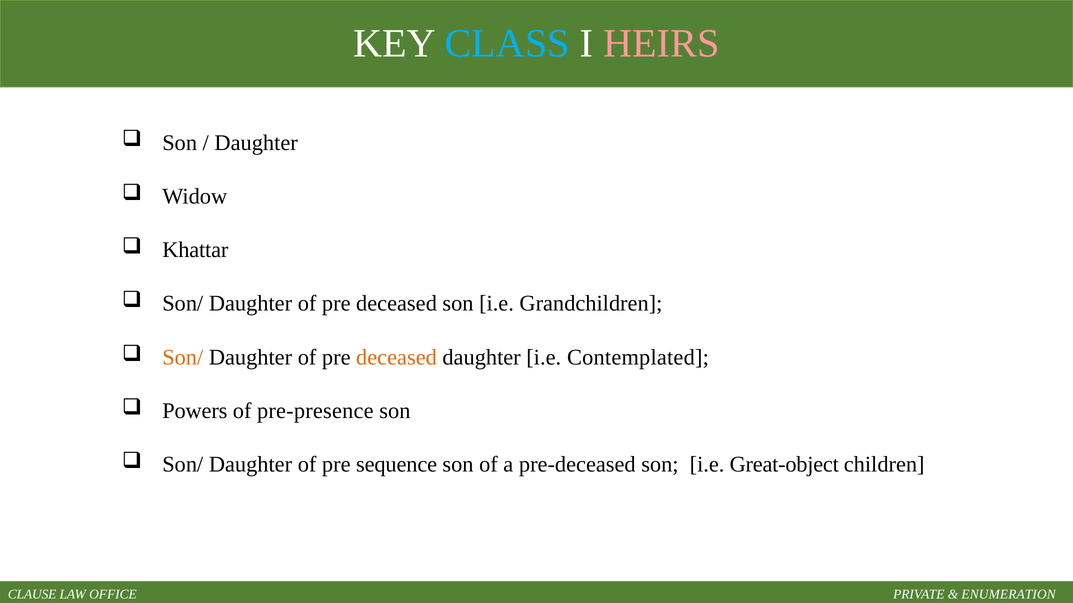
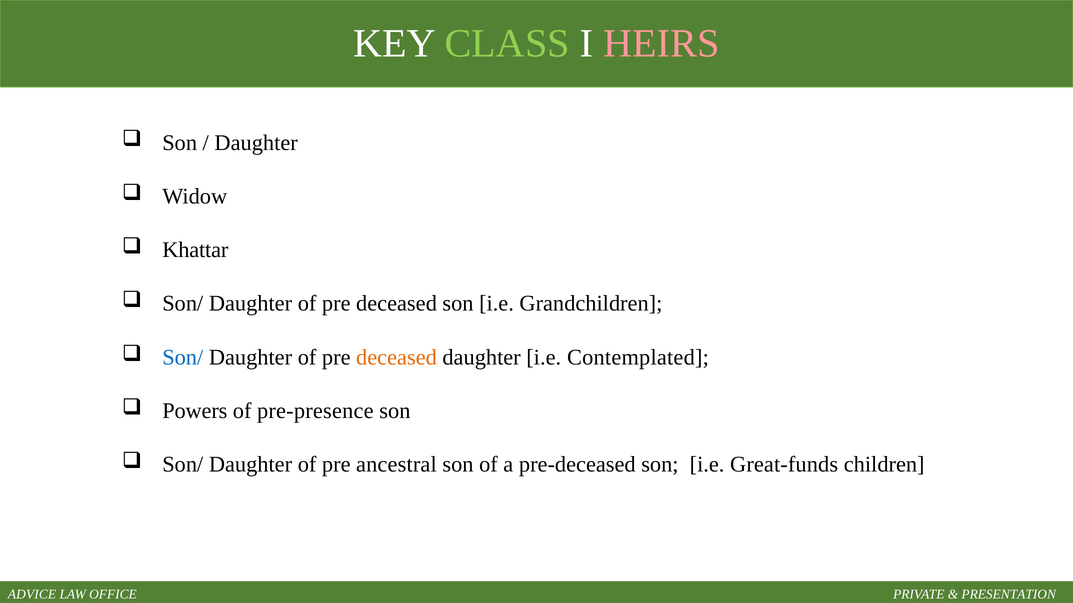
CLASS colour: light blue -> light green
Son/ at (183, 358) colour: orange -> blue
sequence: sequence -> ancestral
Great-object: Great-object -> Great-funds
CLAUSE: CLAUSE -> ADVICE
ENUMERATION: ENUMERATION -> PRESENTATION
